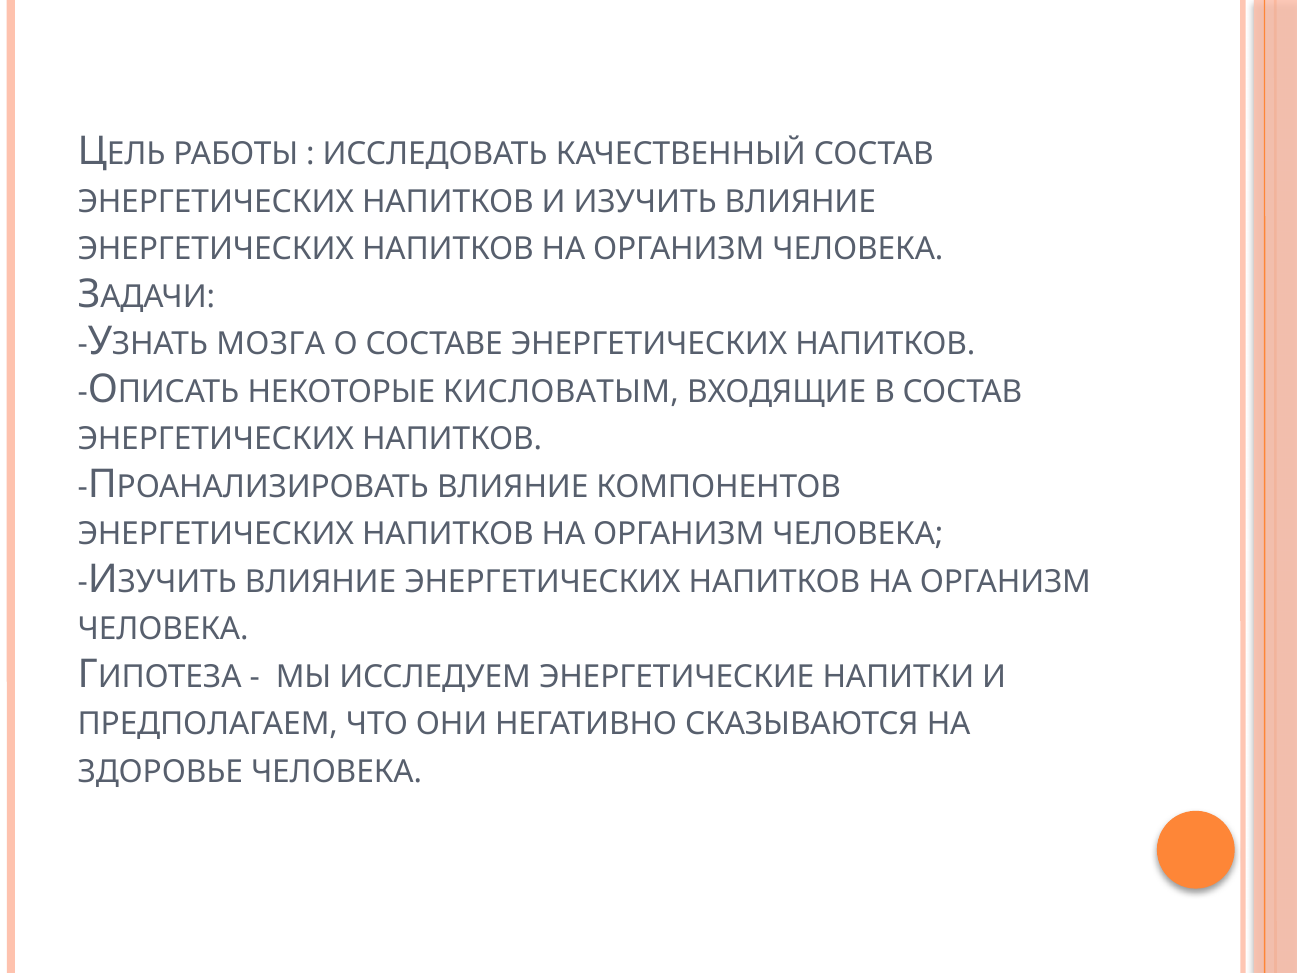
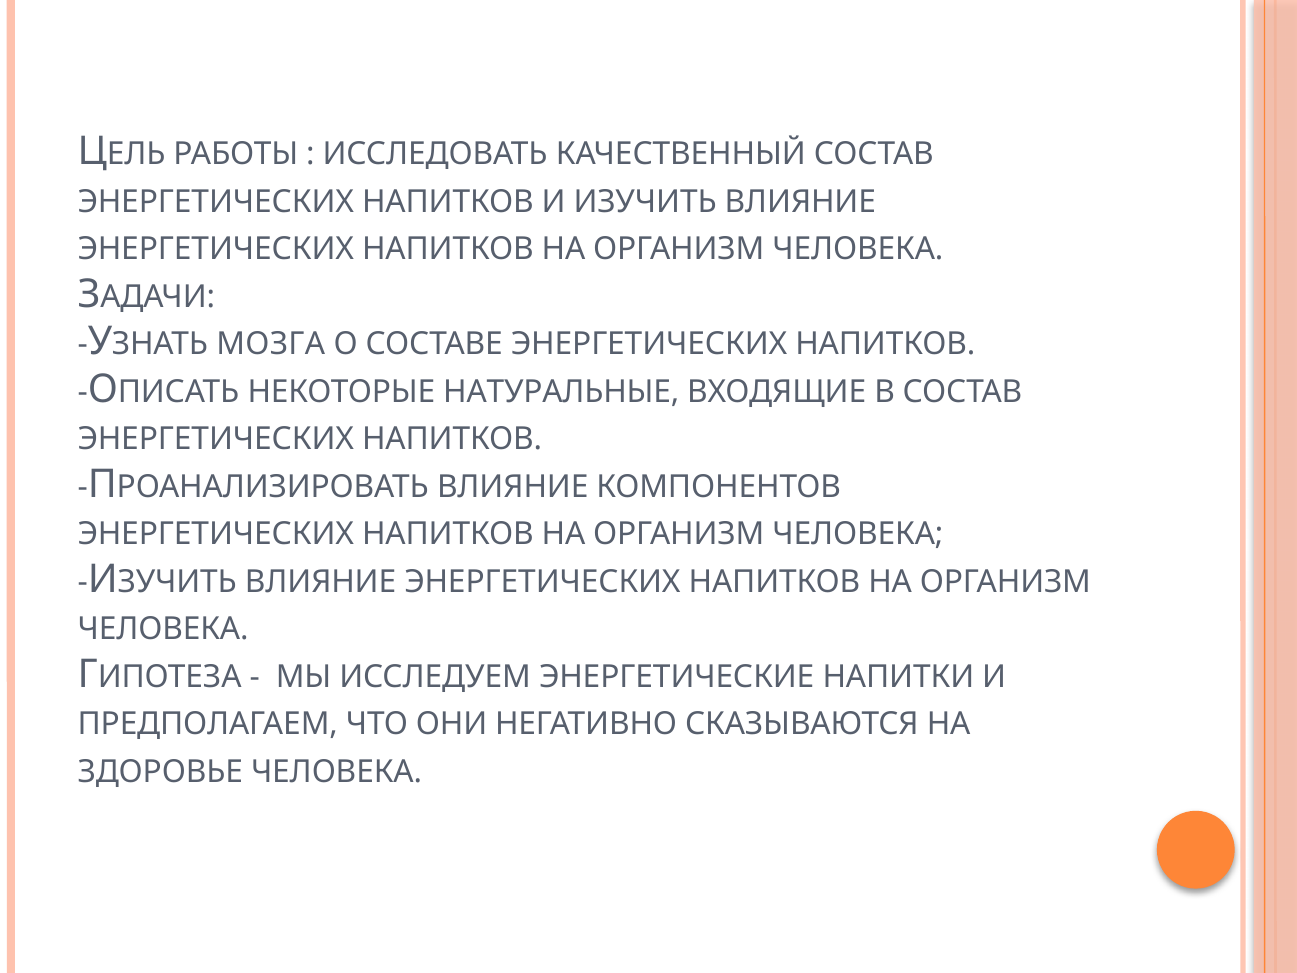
КИСЛОВАТЫМ: КИСЛОВАТЫМ -> НАТУРАЛЬНЫЕ
